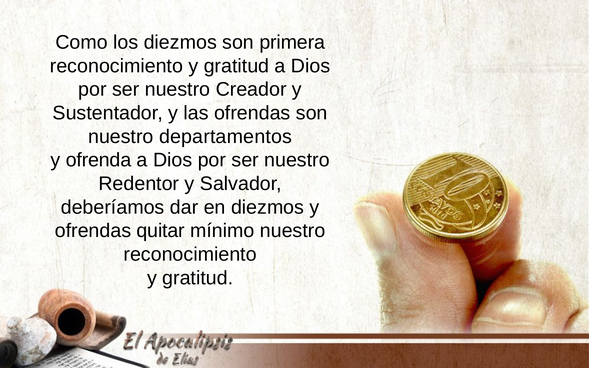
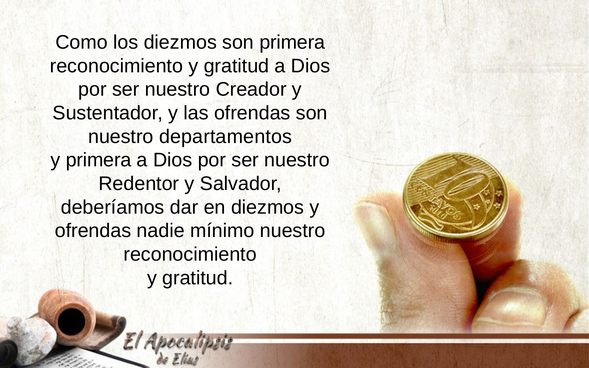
y ofrenda: ofrenda -> primera
quitar: quitar -> nadie
